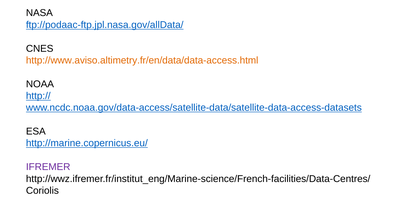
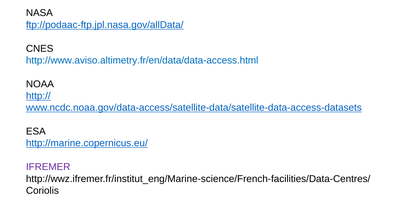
http://www.aviso.altimetry.fr/en/data/data-access.html colour: orange -> blue
